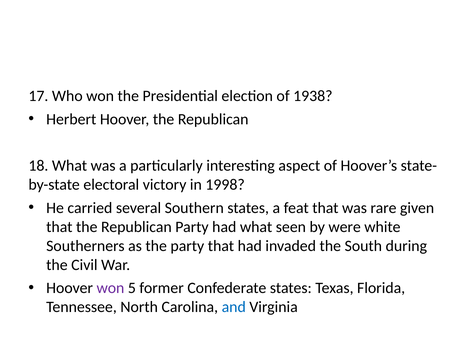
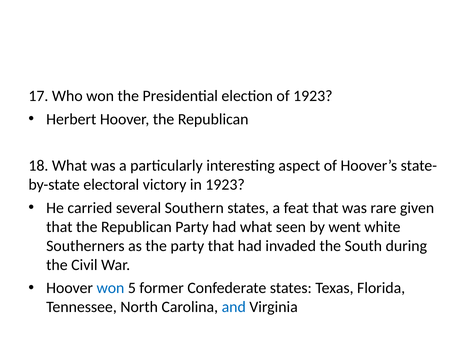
of 1938: 1938 -> 1923
in 1998: 1998 -> 1923
were: were -> went
won at (110, 288) colour: purple -> blue
